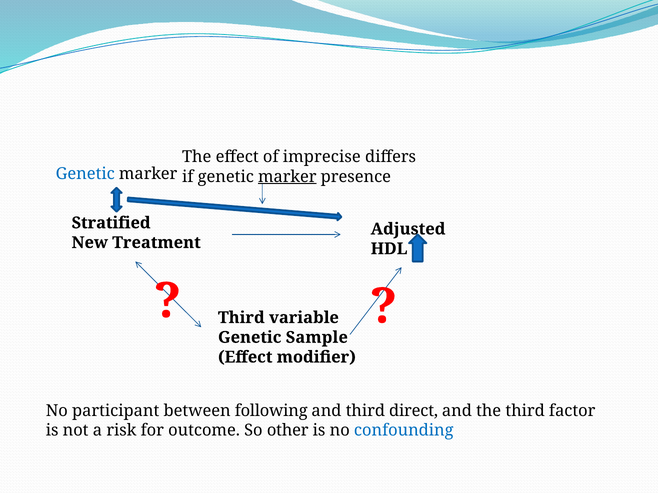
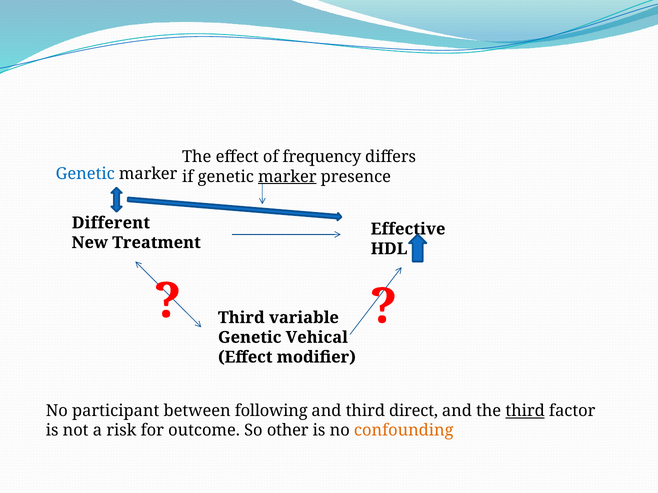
imprecise: imprecise -> frequency
Stratified: Stratified -> Different
Adjusted: Adjusted -> Effective
Sample: Sample -> Vehical
third at (525, 411) underline: none -> present
confounding colour: blue -> orange
